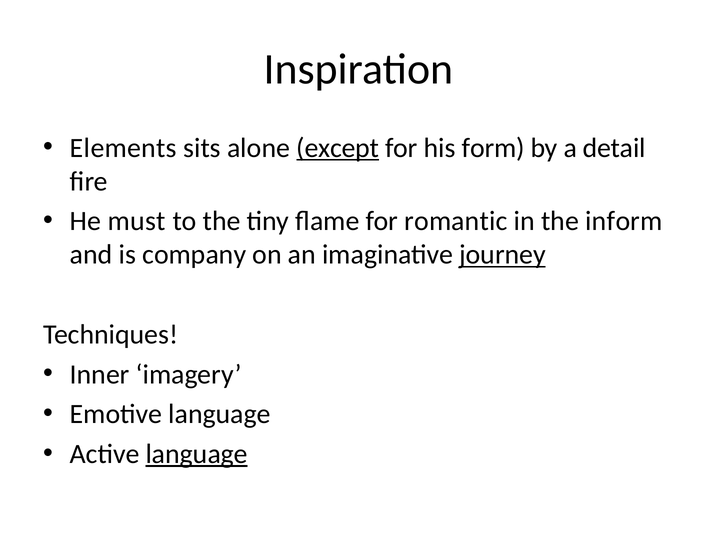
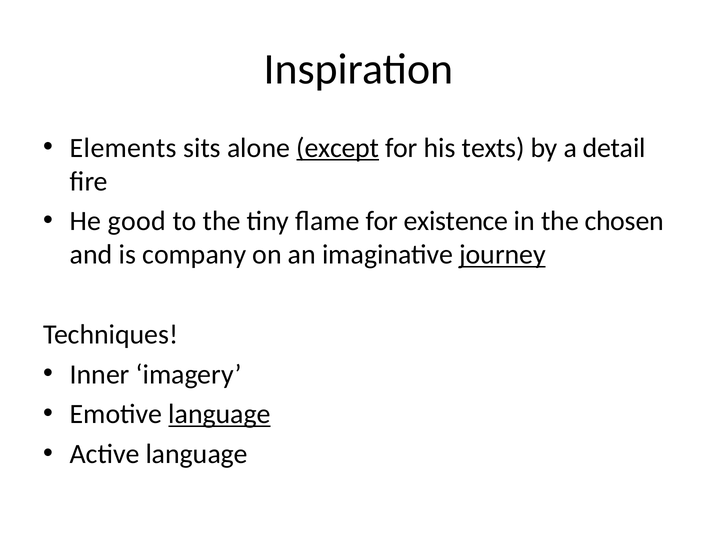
form: form -> texts
must: must -> good
romantic: romantic -> existence
inform: inform -> chosen
language at (219, 414) underline: none -> present
language at (197, 454) underline: present -> none
